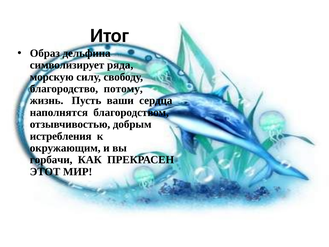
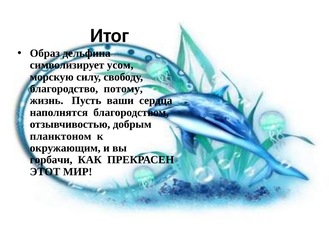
ряда: ряда -> усом
истребления: истребления -> планктоном
